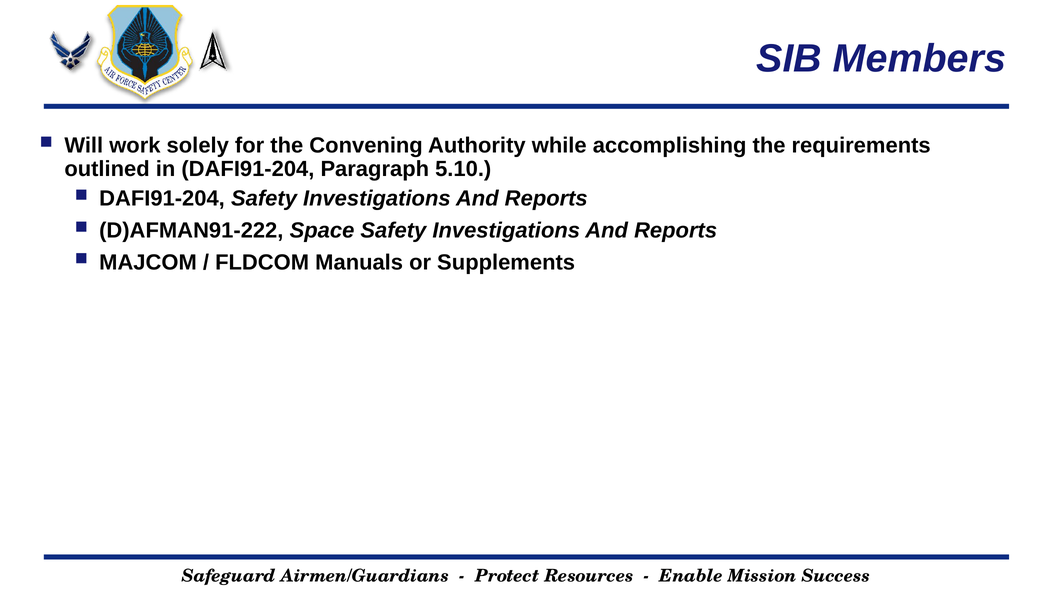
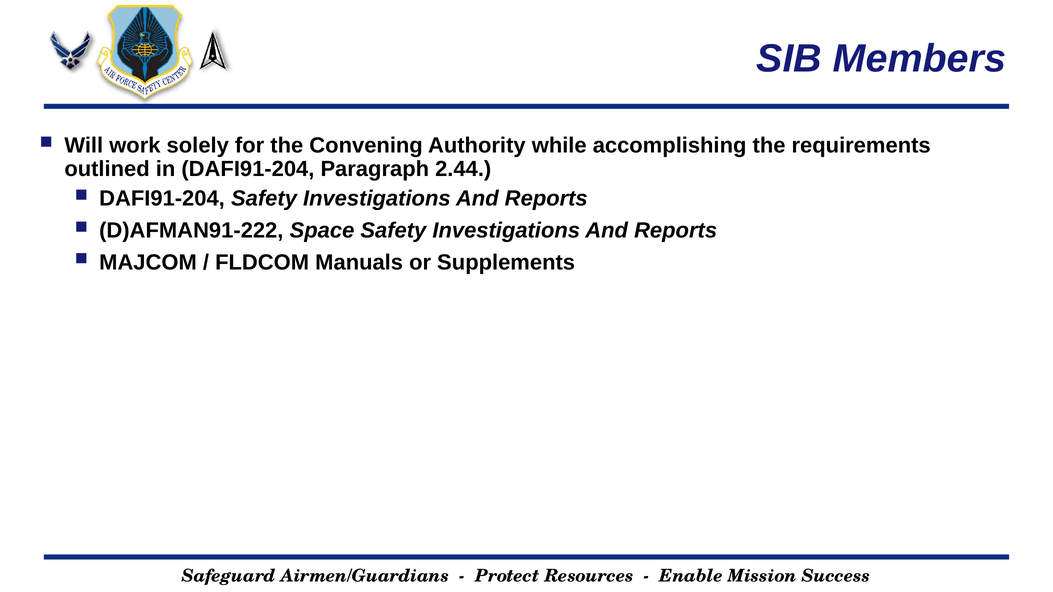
5.10: 5.10 -> 2.44
